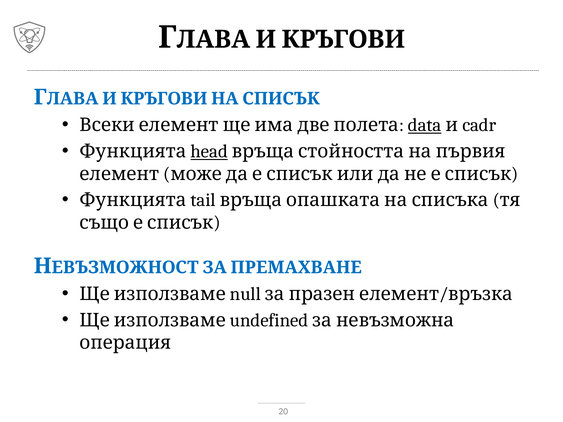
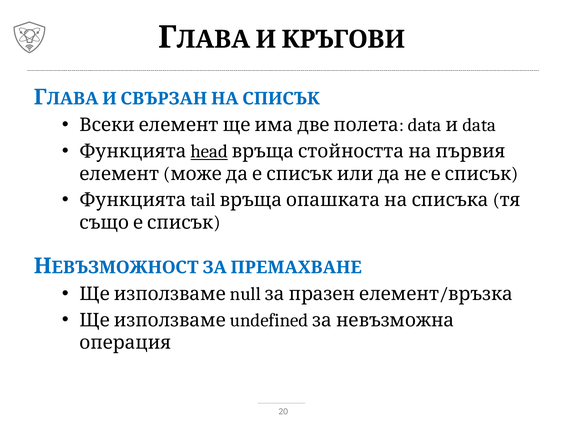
КРЪГОВИ at (164, 99): КРЪГОВИ -> СВЪРЗАН
data at (425, 125) underline: present -> none
и cadr: cadr -> data
